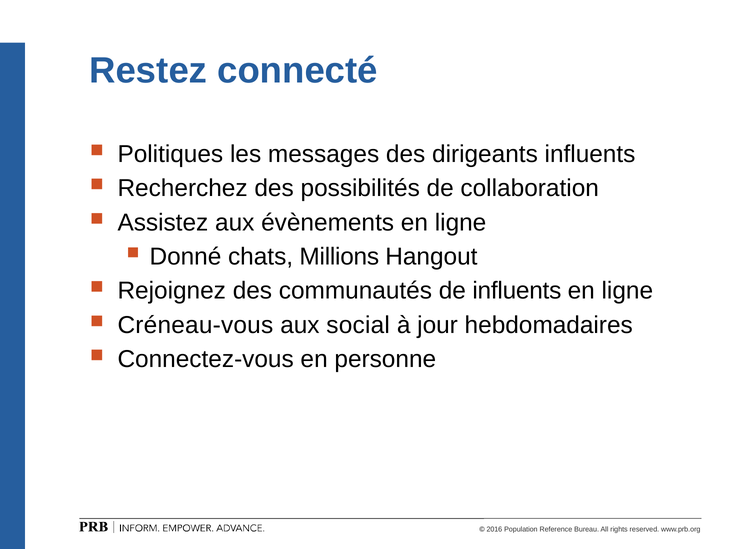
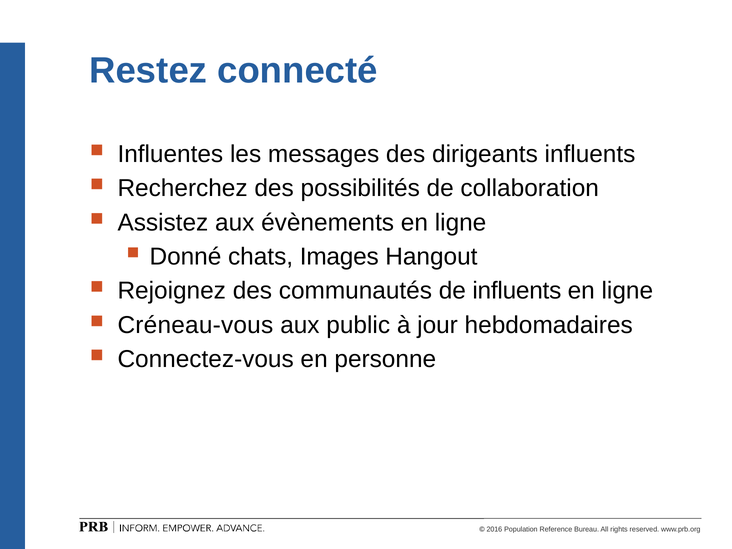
Politiques: Politiques -> Influentes
Millions: Millions -> Images
social: social -> public
